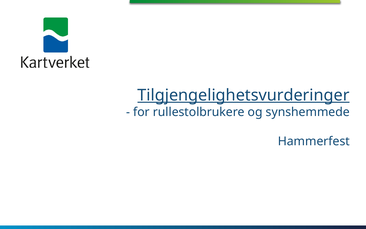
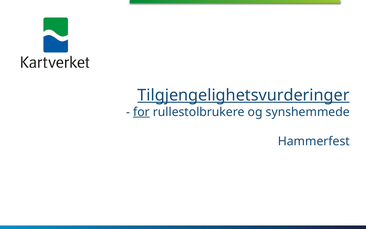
for underline: none -> present
